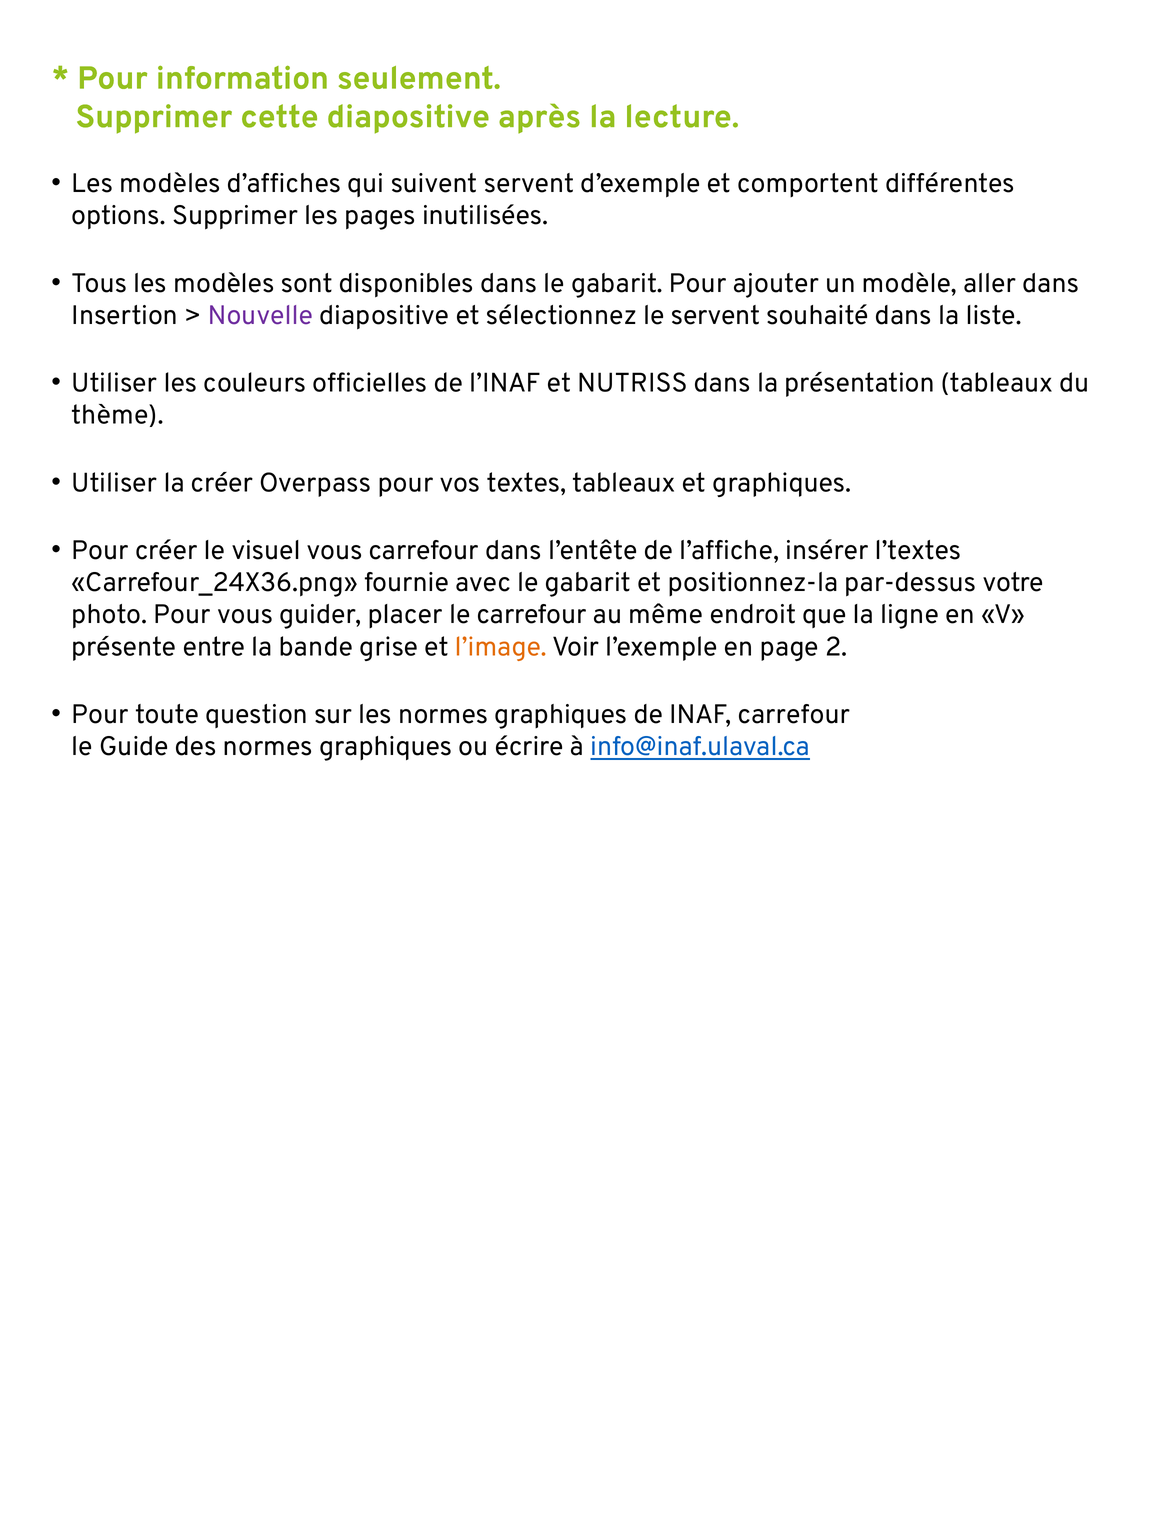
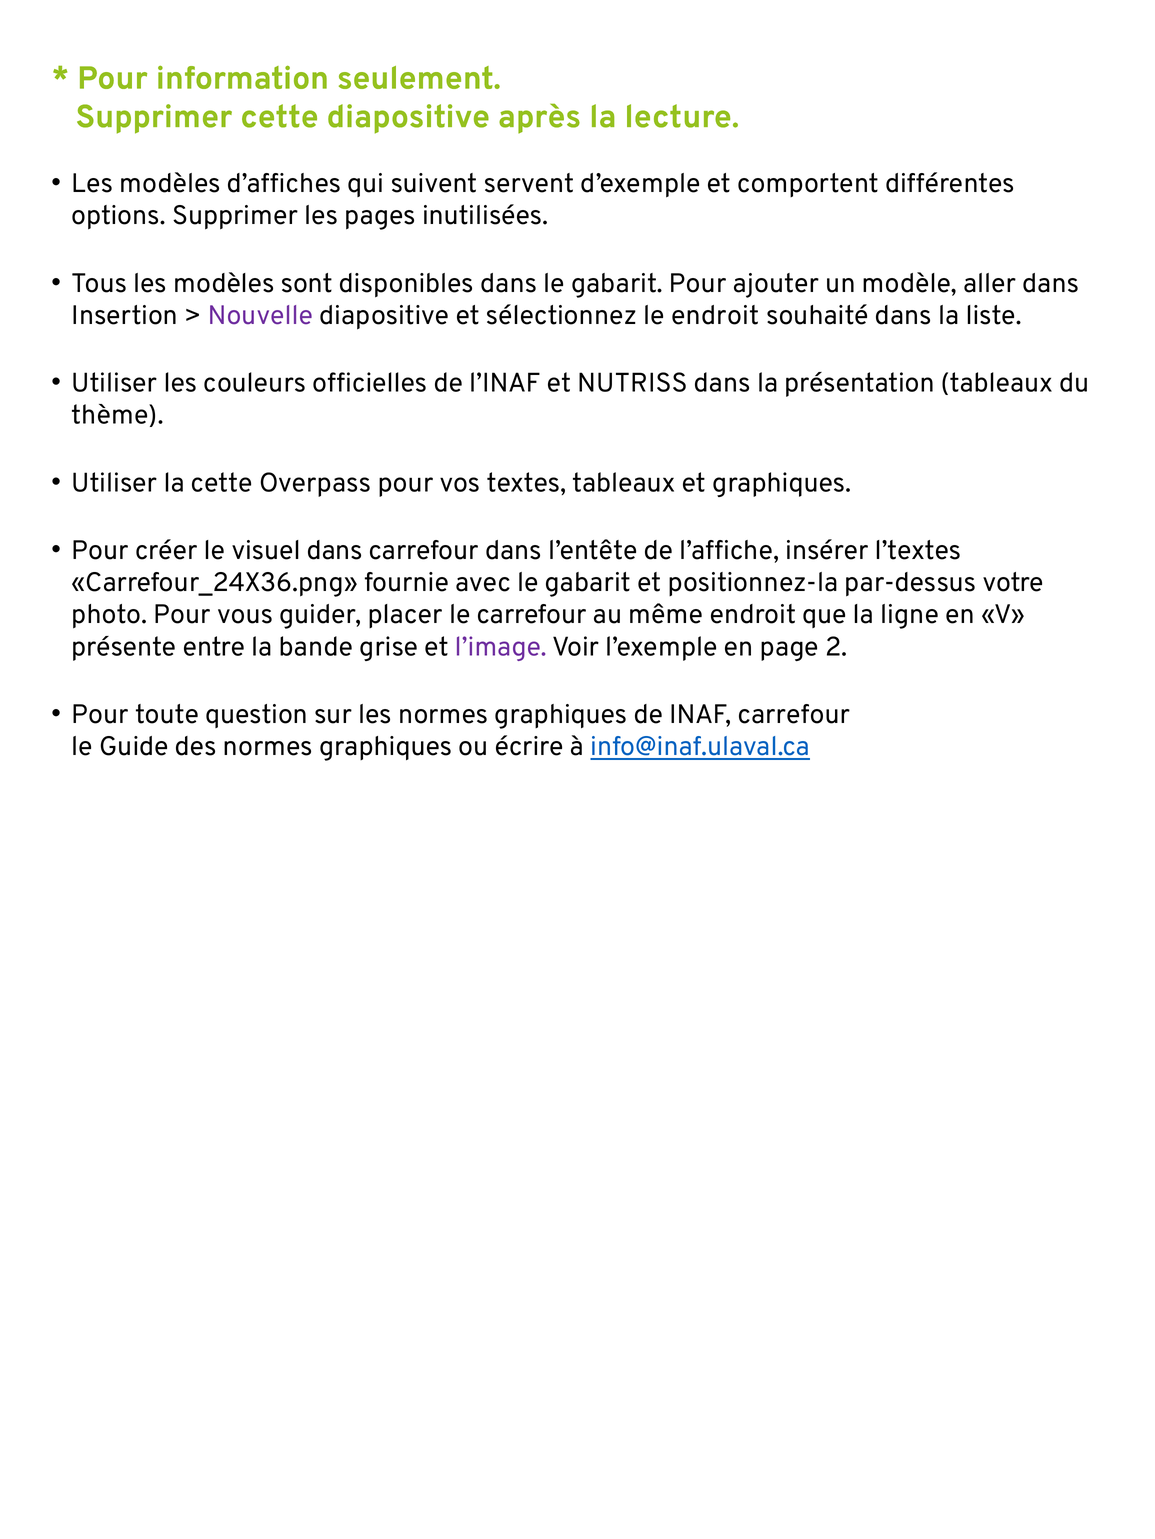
le servent: servent -> endroit
la créer: créer -> cette
visuel vous: vous -> dans
l’image colour: orange -> purple
